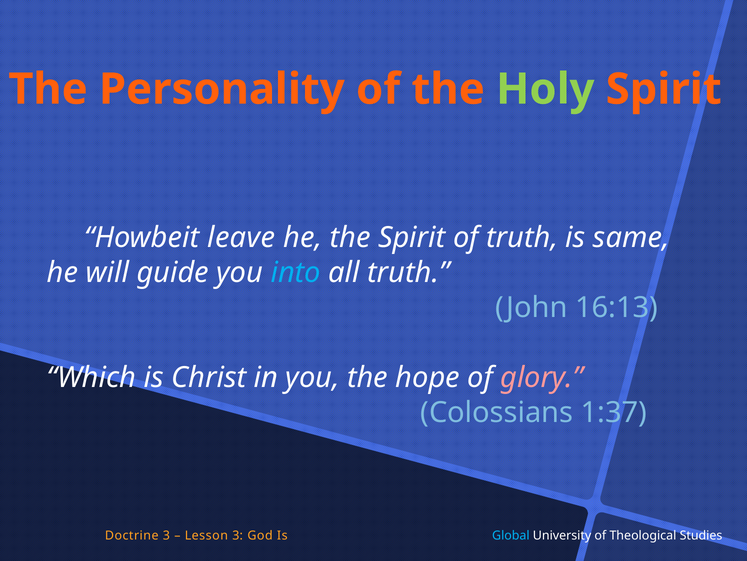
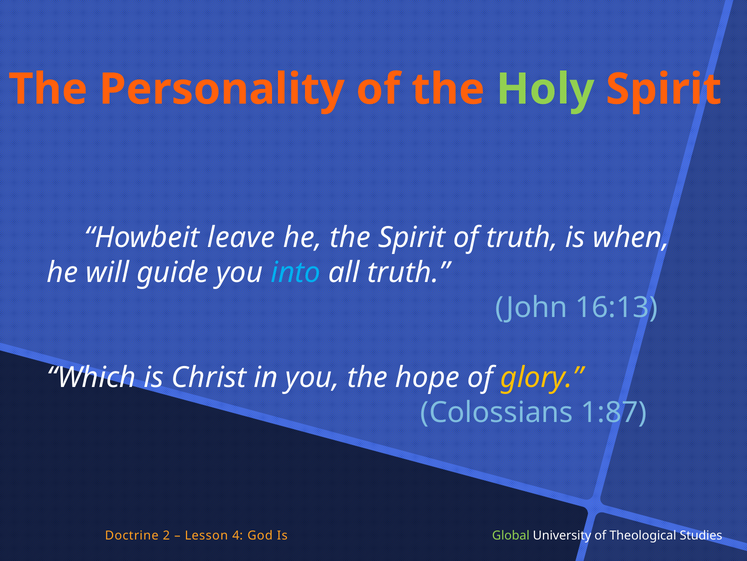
same: same -> when
glory colour: pink -> yellow
1:37: 1:37 -> 1:87
Doctrine 3: 3 -> 2
Lesson 3: 3 -> 4
Global colour: light blue -> light green
